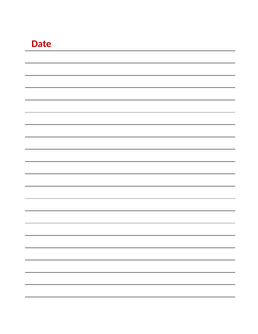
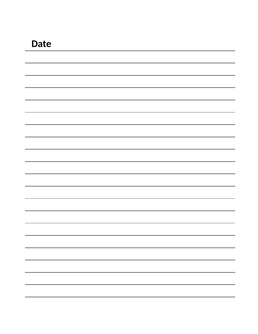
Date colour: red -> black
